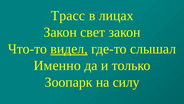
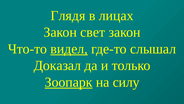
Трасс: Трасс -> Глядя
Именно: Именно -> Доказал
Зоопарк underline: none -> present
